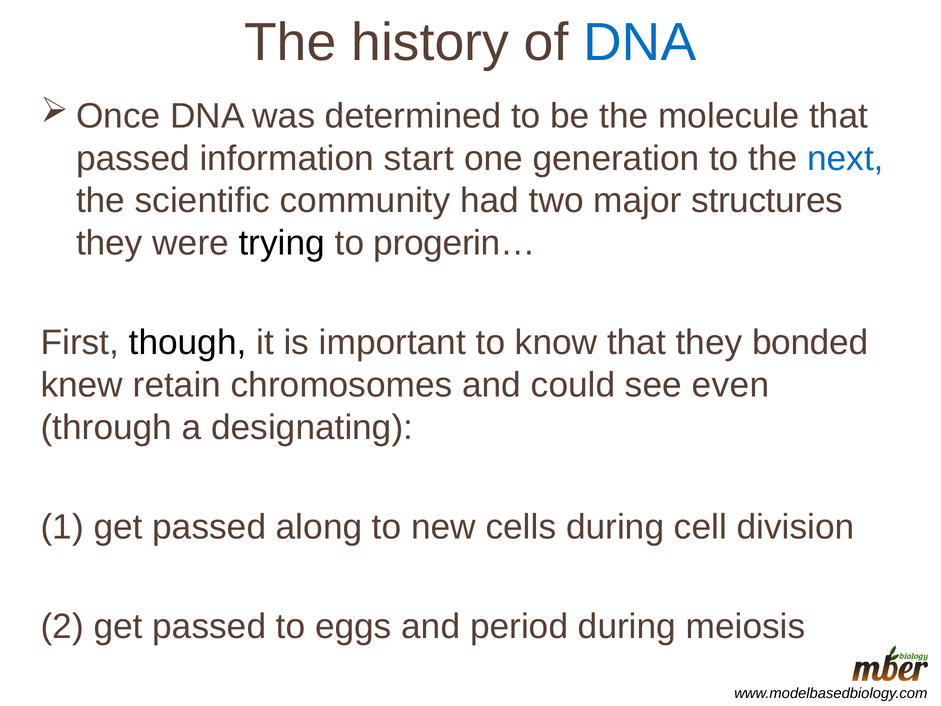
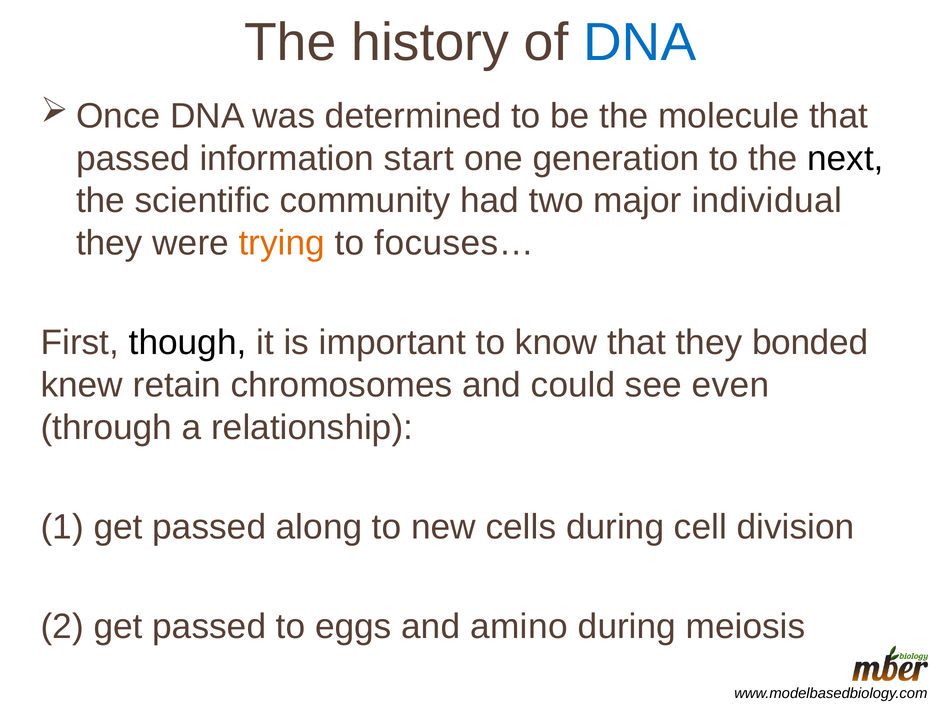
next colour: blue -> black
structures: structures -> individual
trying colour: black -> orange
progerin…: progerin… -> focuses…
designating: designating -> relationship
period: period -> amino
